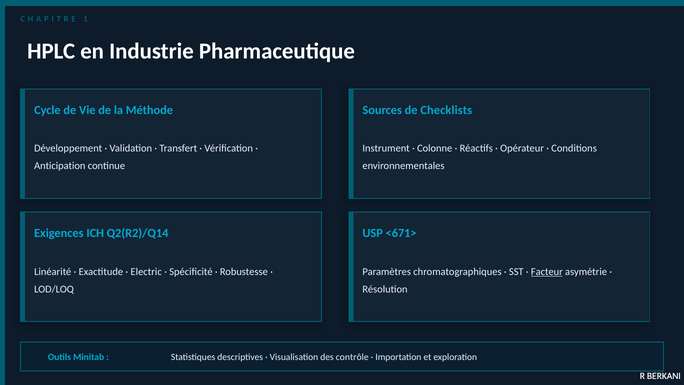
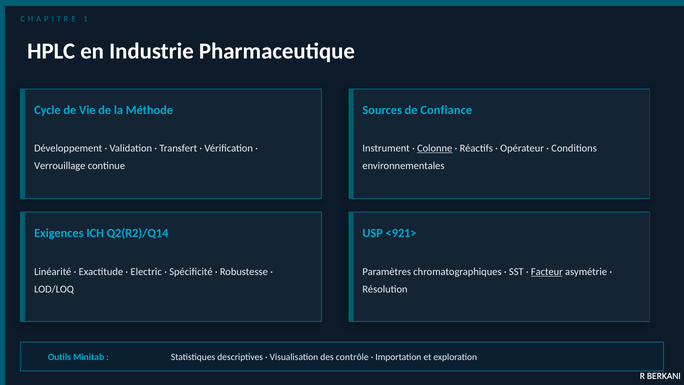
Checklists: Checklists -> Confiance
Colonne underline: none -> present
Anticipation: Anticipation -> Verrouillage
<671>: <671> -> <921>
